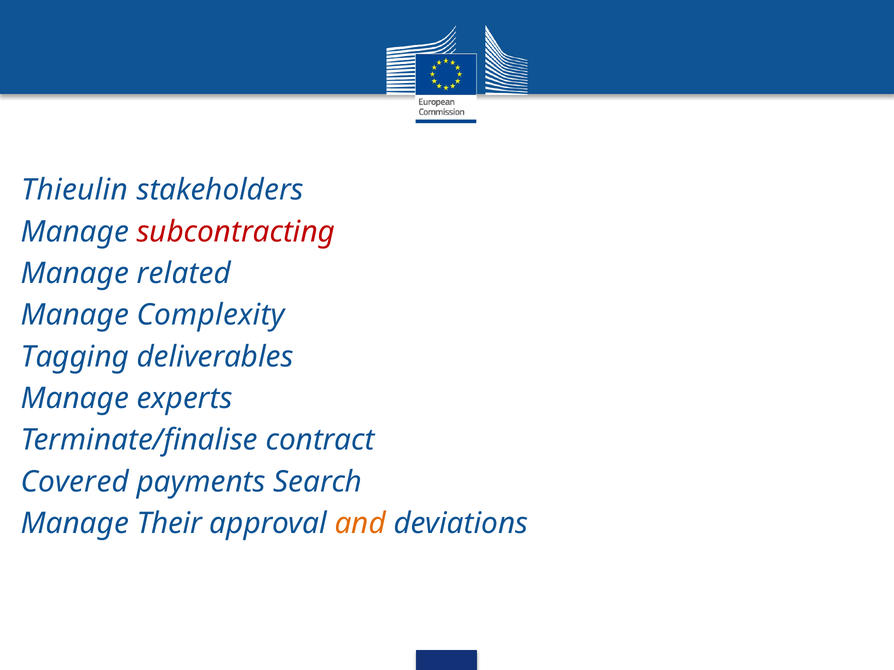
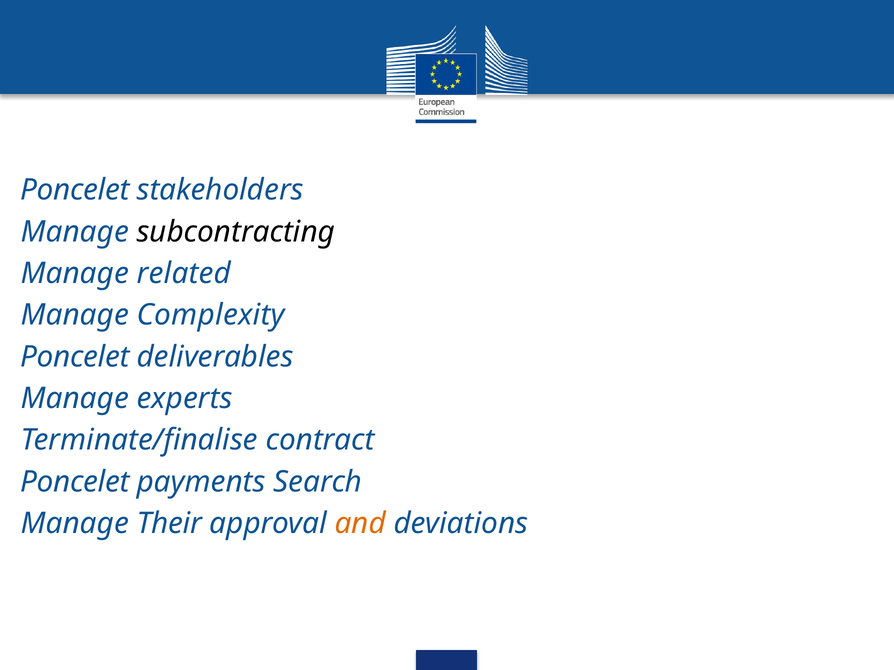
Thieulin at (75, 190): Thieulin -> Poncelet
subcontracting colour: red -> black
Tagging at (75, 357): Tagging -> Poncelet
Covered at (75, 482): Covered -> Poncelet
